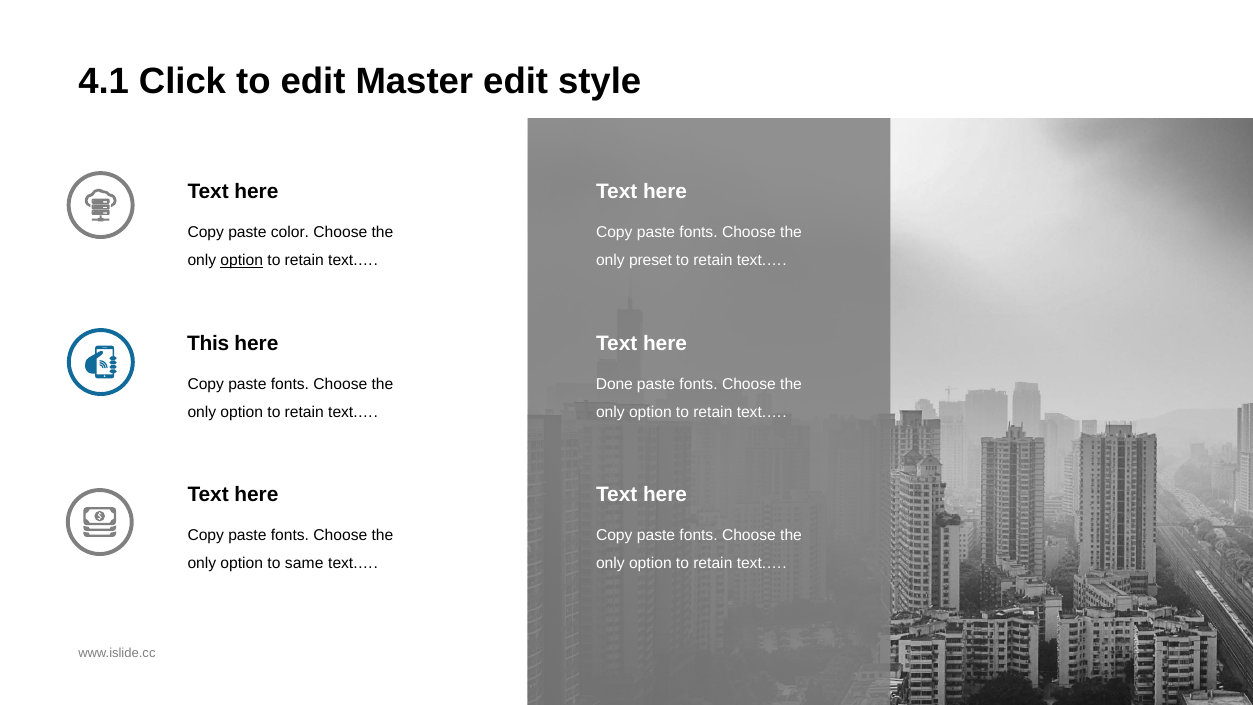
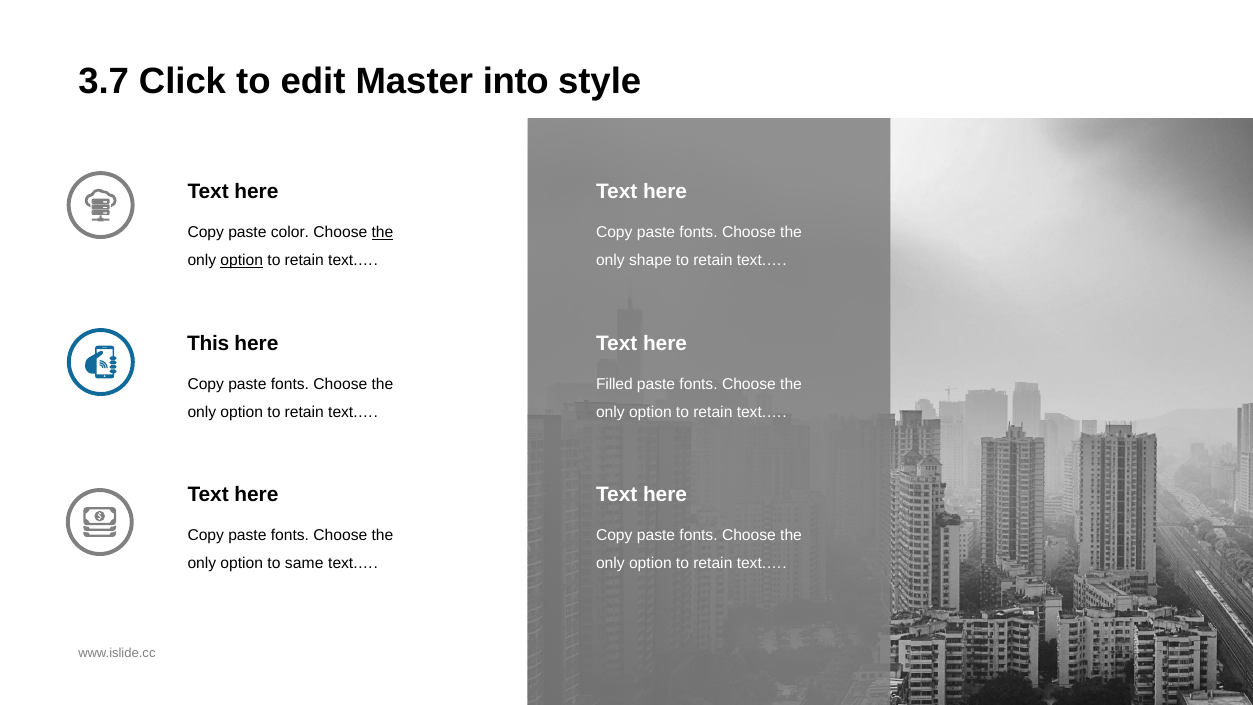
4.1: 4.1 -> 3.7
Master edit: edit -> into
the at (382, 232) underline: none -> present
preset: preset -> shape
Done: Done -> Filled
